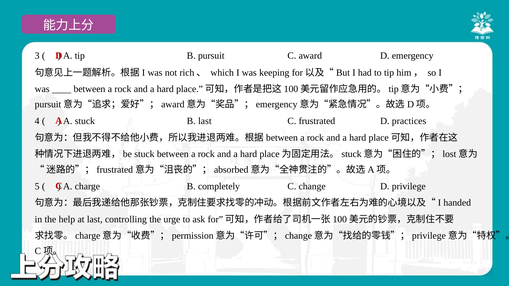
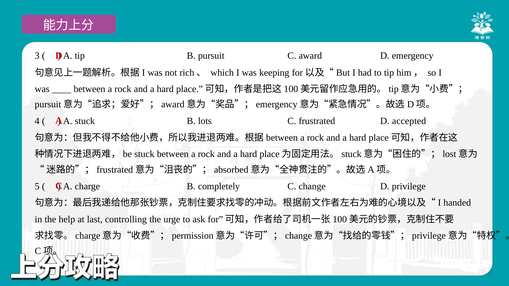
B last: last -> lots
practices: practices -> accepted
